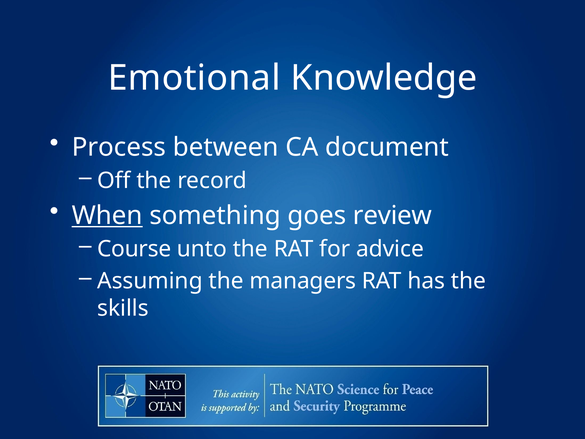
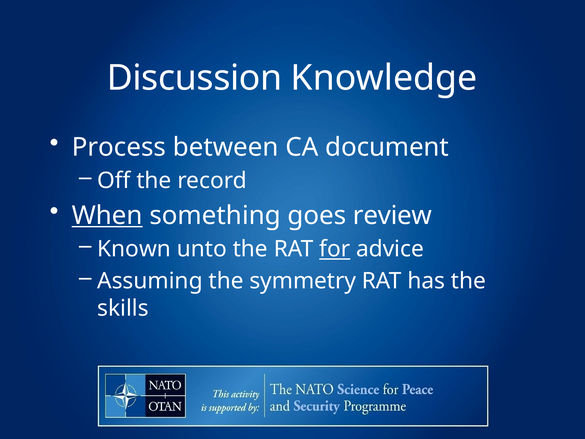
Emotional: Emotional -> Discussion
Course: Course -> Known
for underline: none -> present
managers: managers -> symmetry
